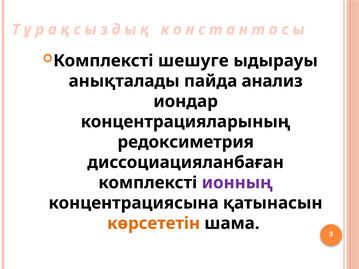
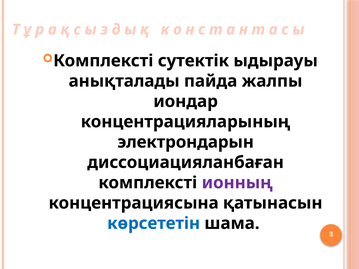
шешуге: шешуге -> сутектік
анализ: анализ -> жалпы
редоксиметрия: редоксиметрия -> электрондарын
көрсететін colour: orange -> blue
